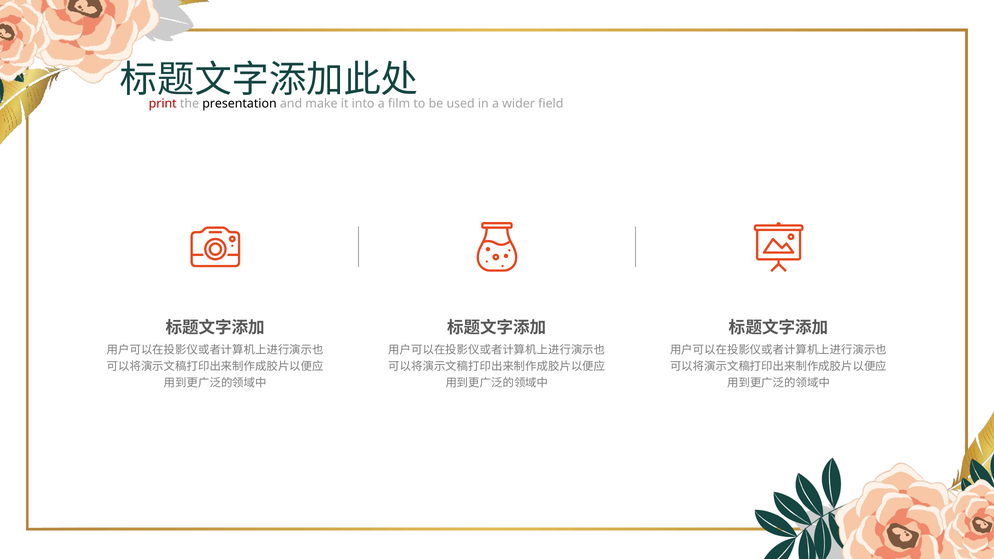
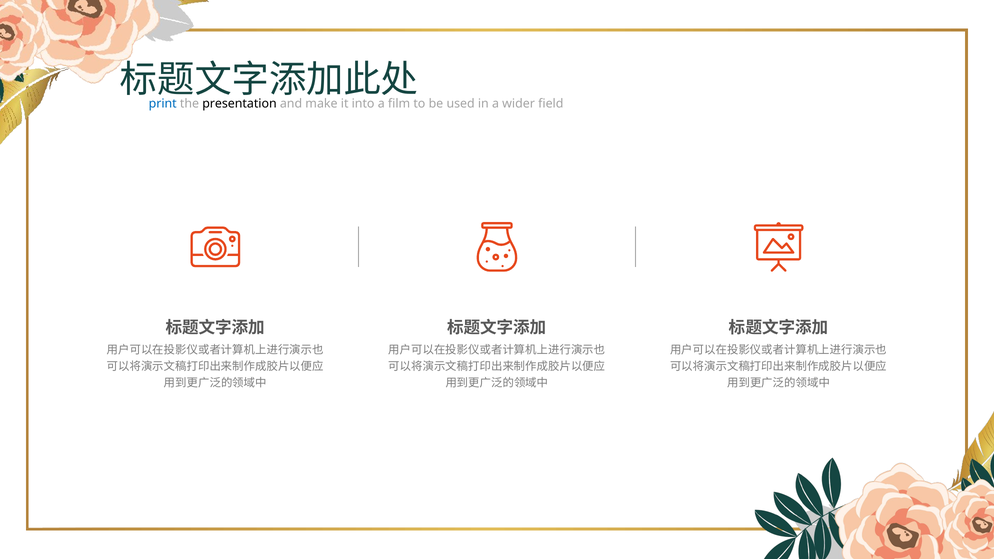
print colour: red -> blue
